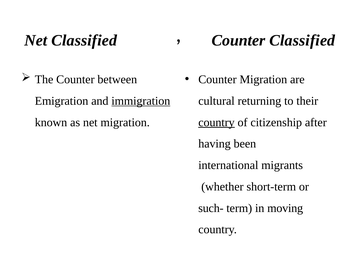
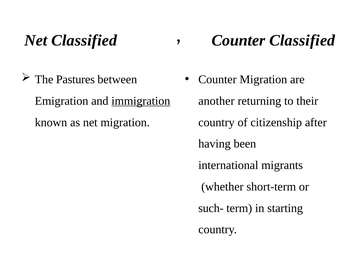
The Counter: Counter -> Pastures
cultural: cultural -> another
country at (216, 122) underline: present -> none
moving: moving -> starting
